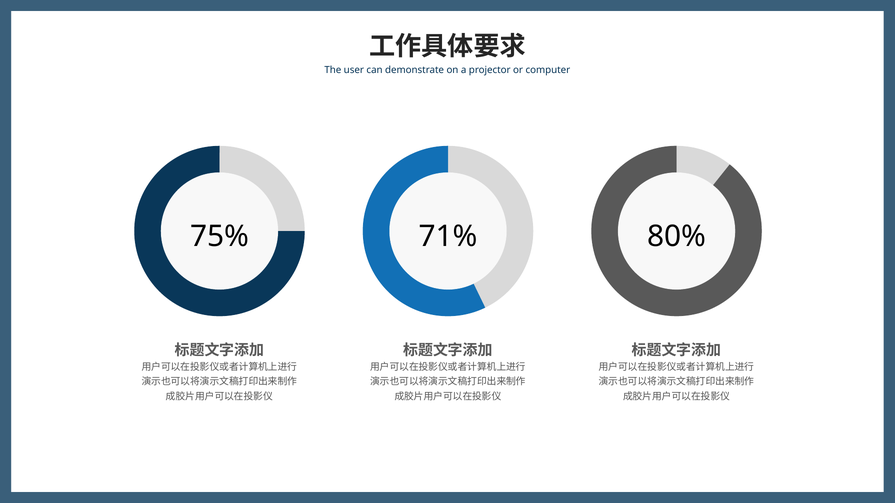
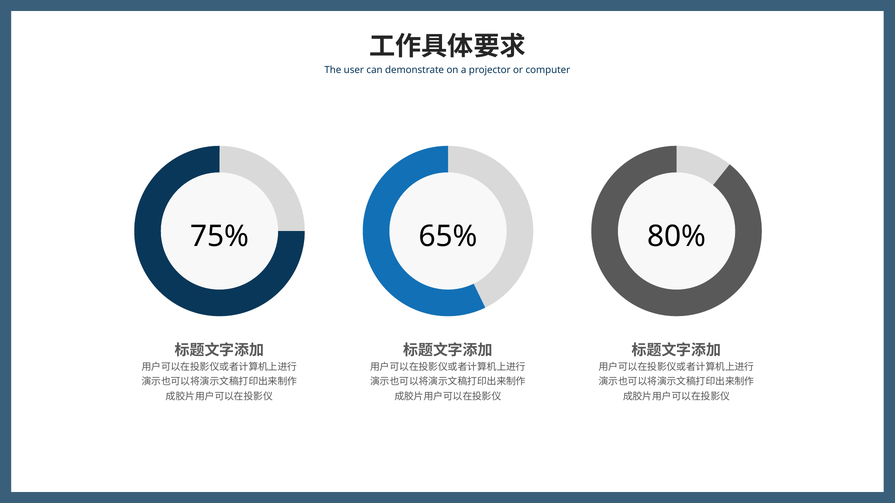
71%: 71% -> 65%
